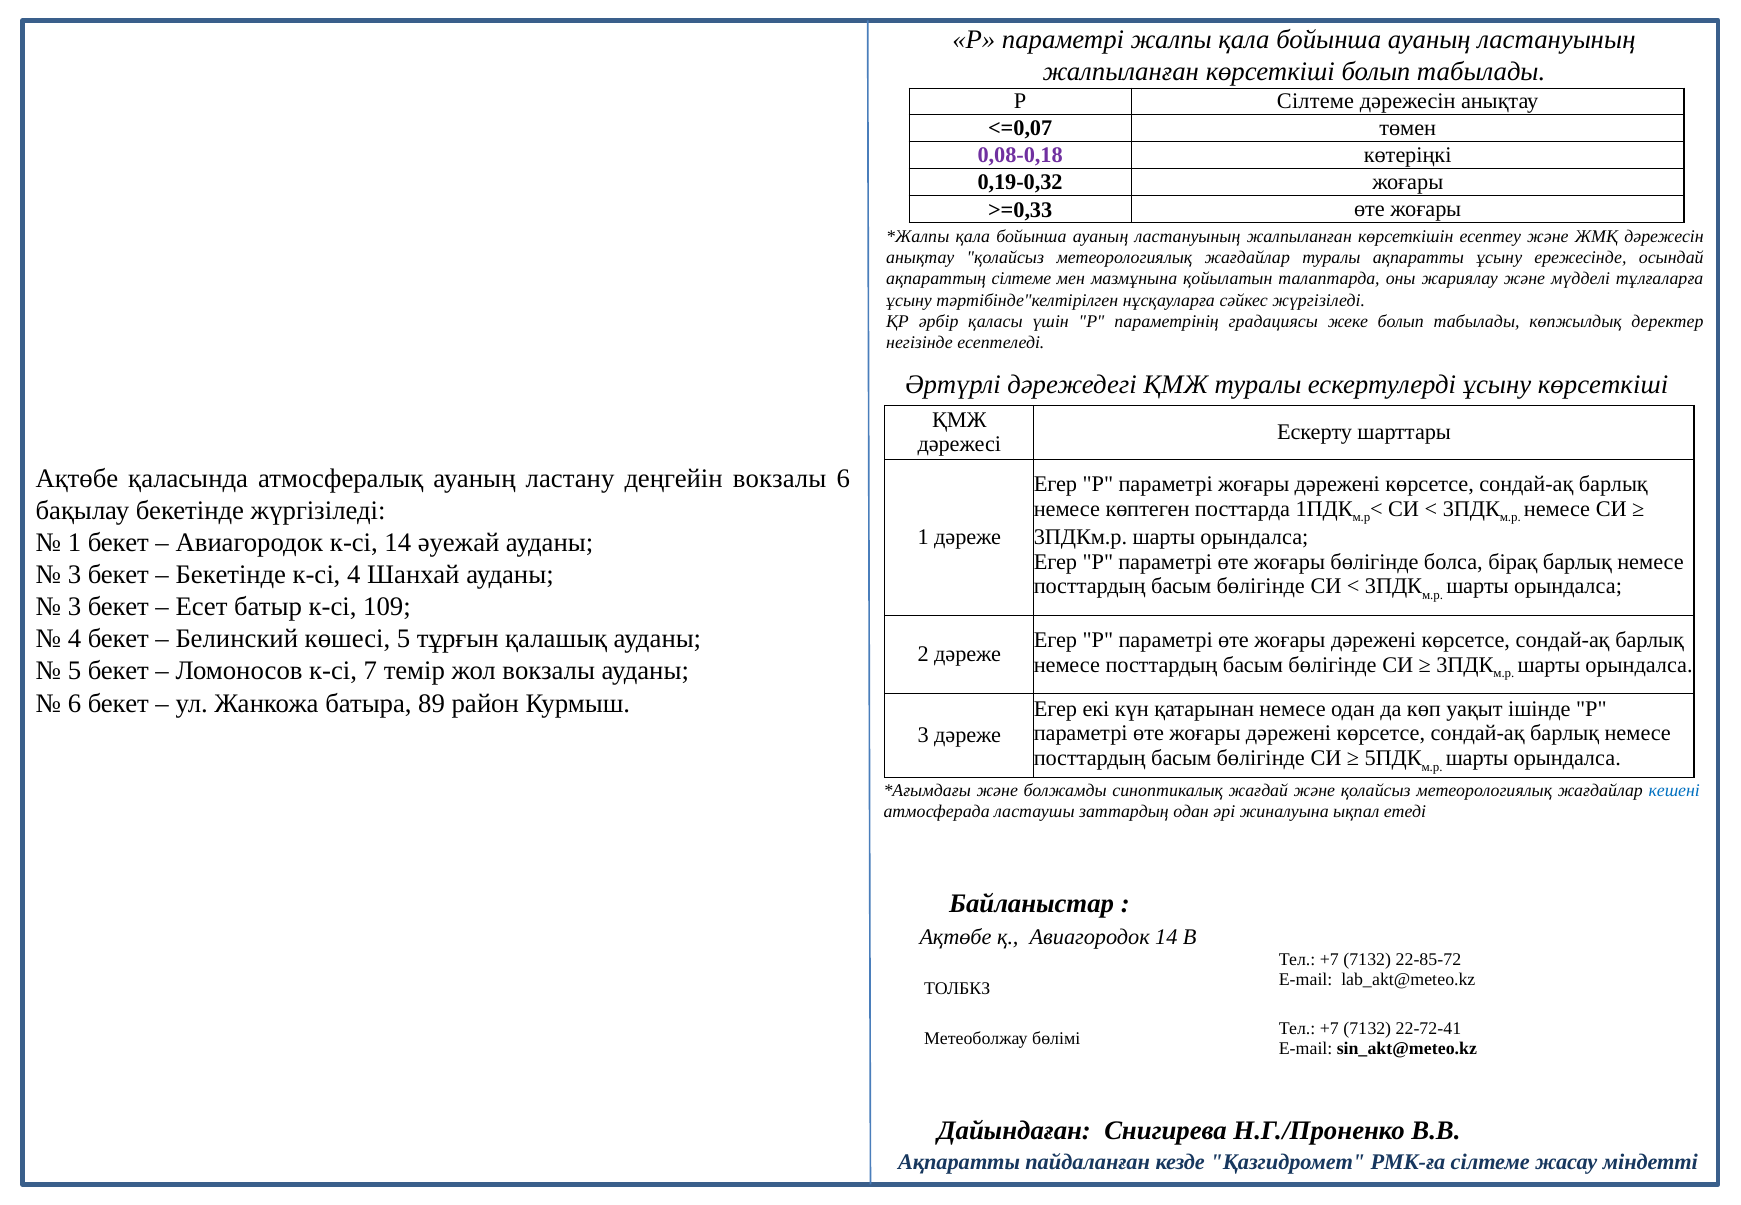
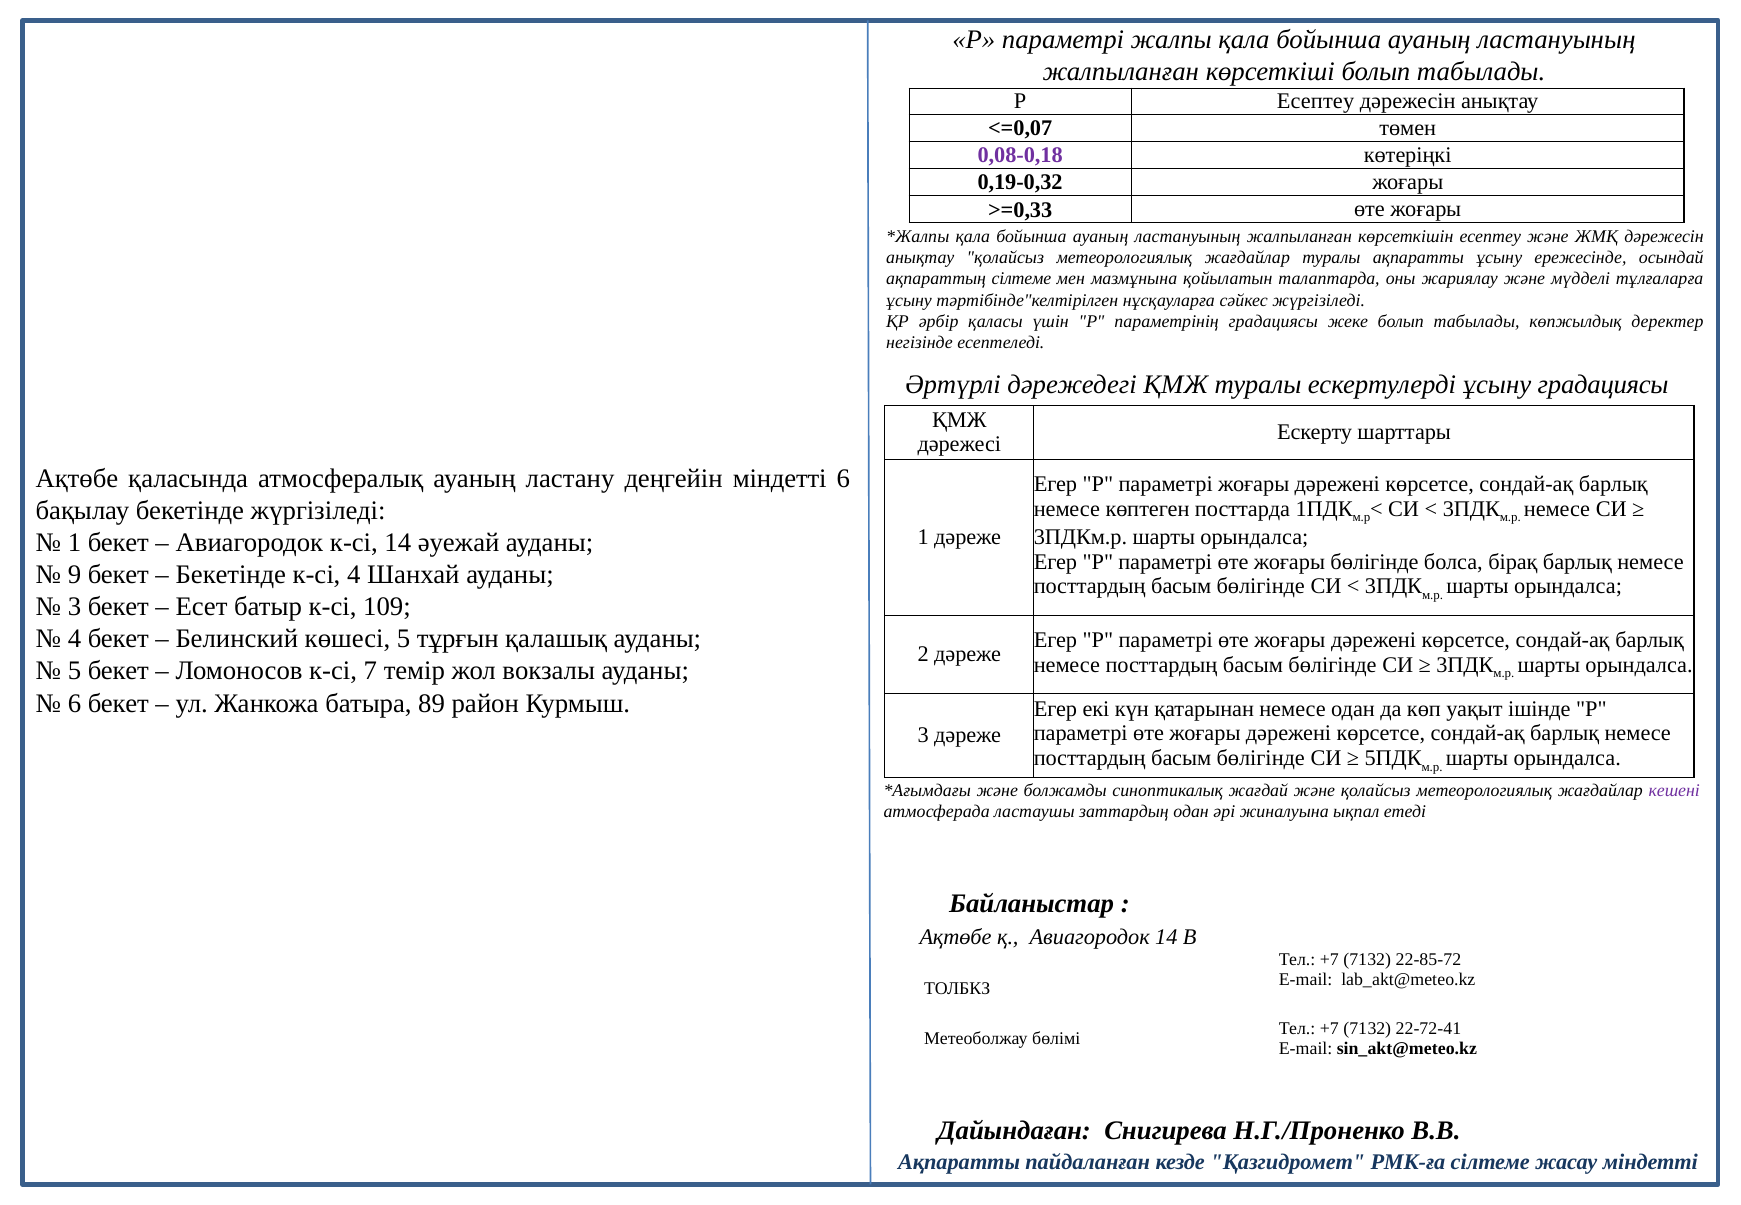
Р Сілтеме: Сілтеме -> Есептеу
ұсыну көрсеткіші: көрсеткіші -> градациясы
деңгейін вокзалы: вокзалы -> міндетті
3 at (74, 575): 3 -> 9
кешені colour: blue -> purple
